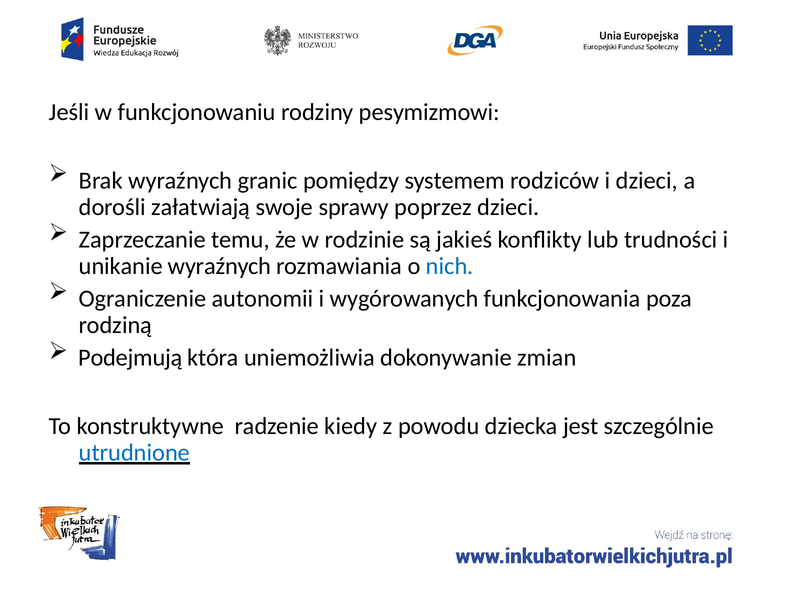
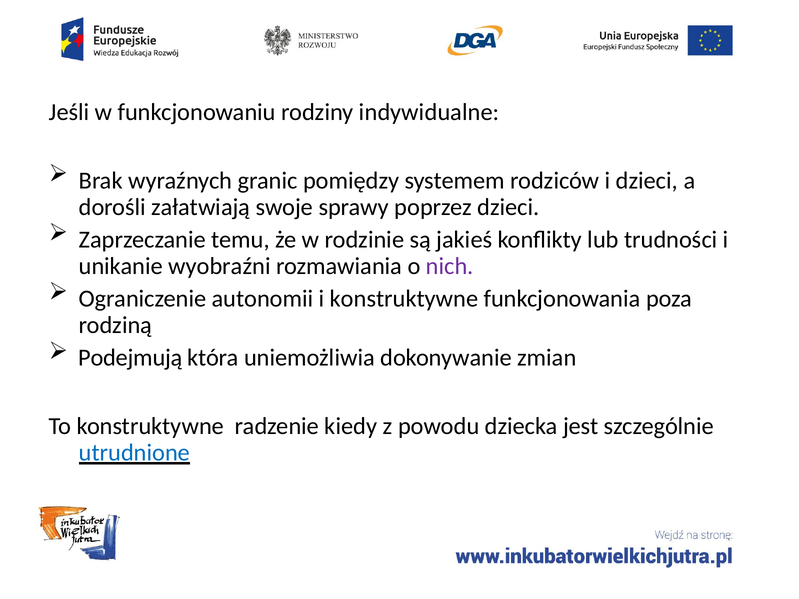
pesymizmowi: pesymizmowi -> indywidualne
unikanie wyraźnych: wyraźnych -> wyobraźni
nich colour: blue -> purple
i wygórowanych: wygórowanych -> konstruktywne
